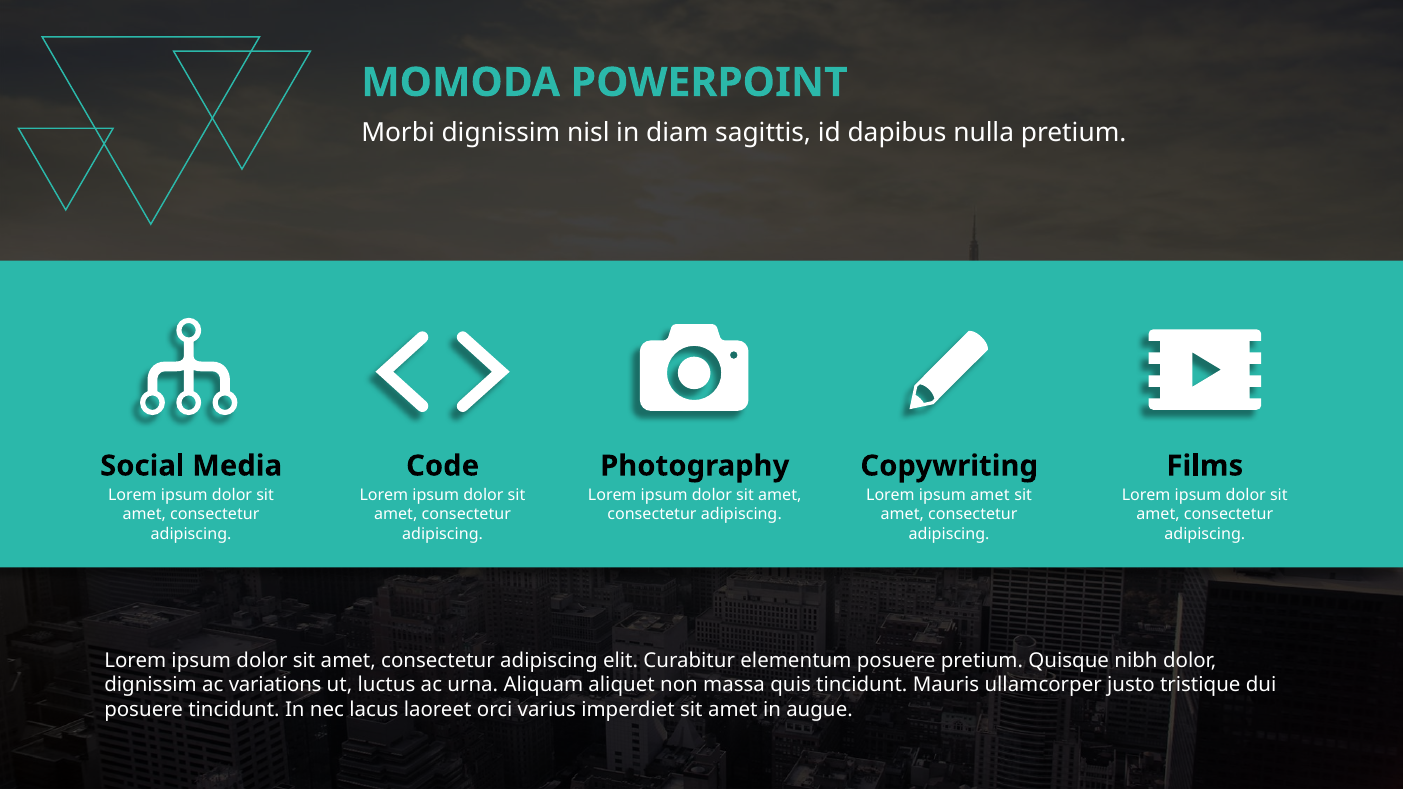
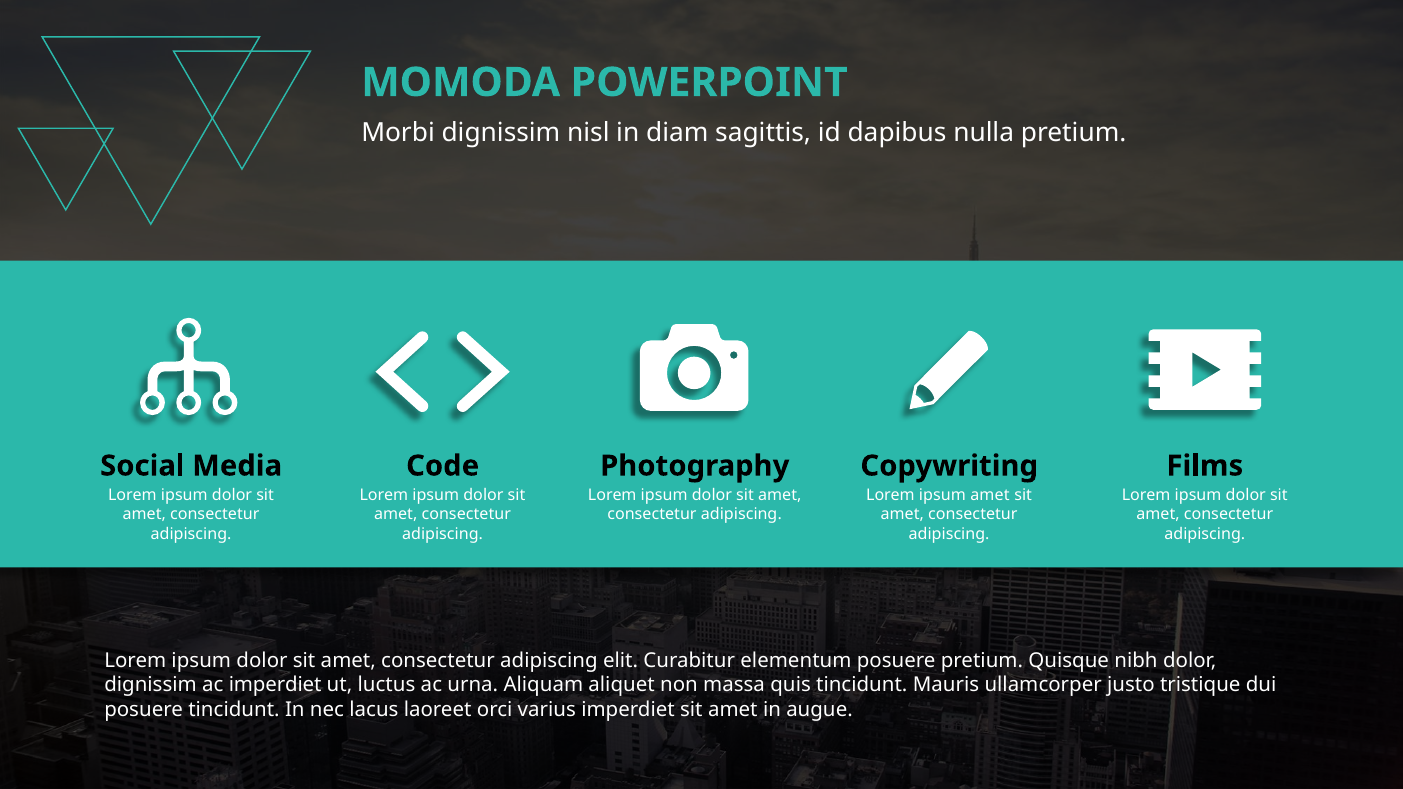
ac variations: variations -> imperdiet
